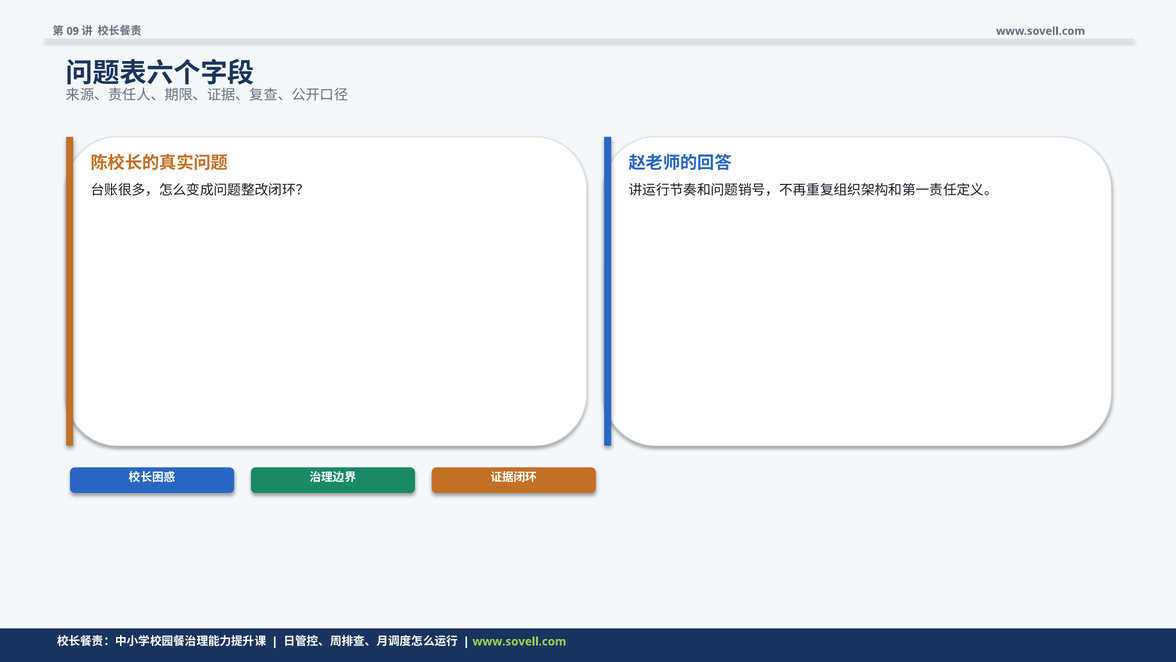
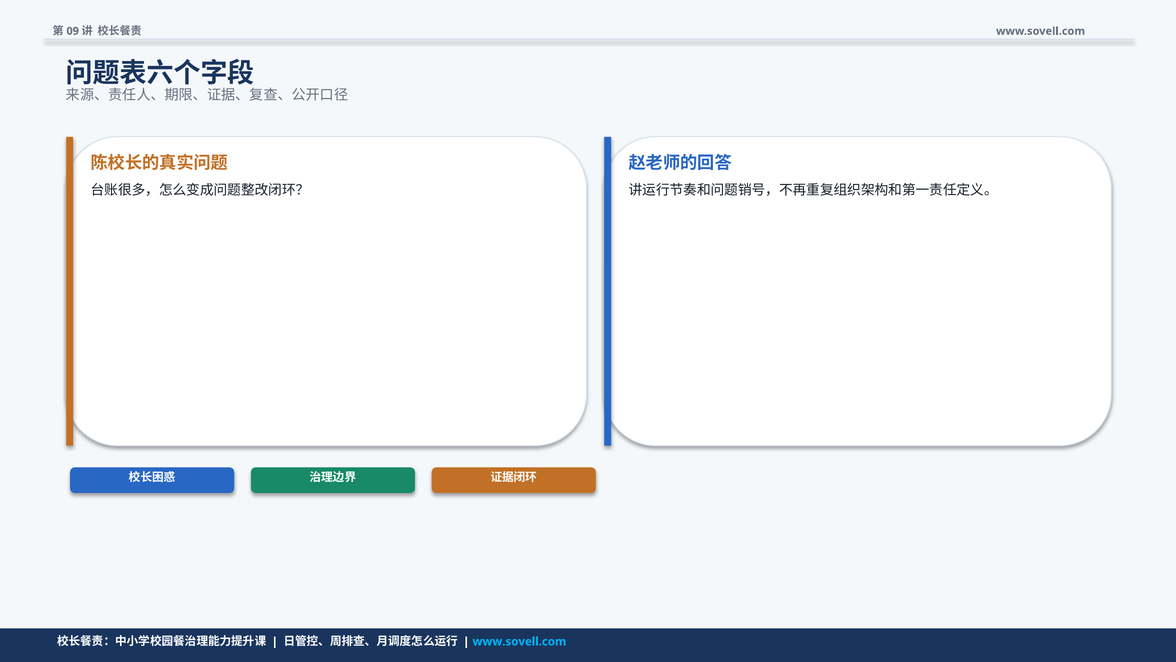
www.sovell.com at (519, 641) colour: light green -> light blue
